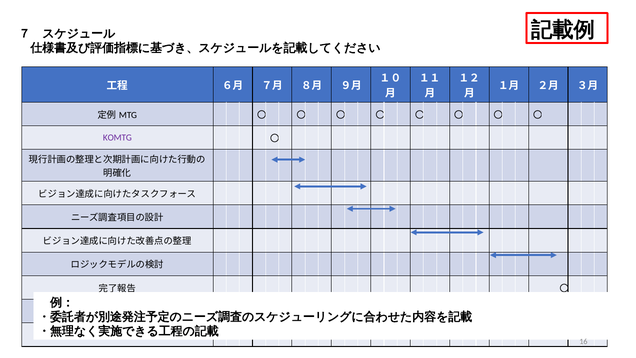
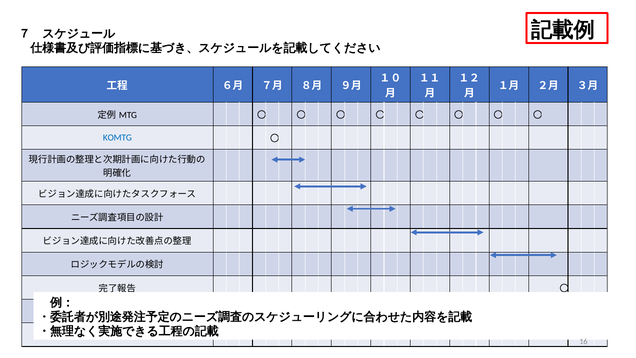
KOMTG colour: purple -> blue
